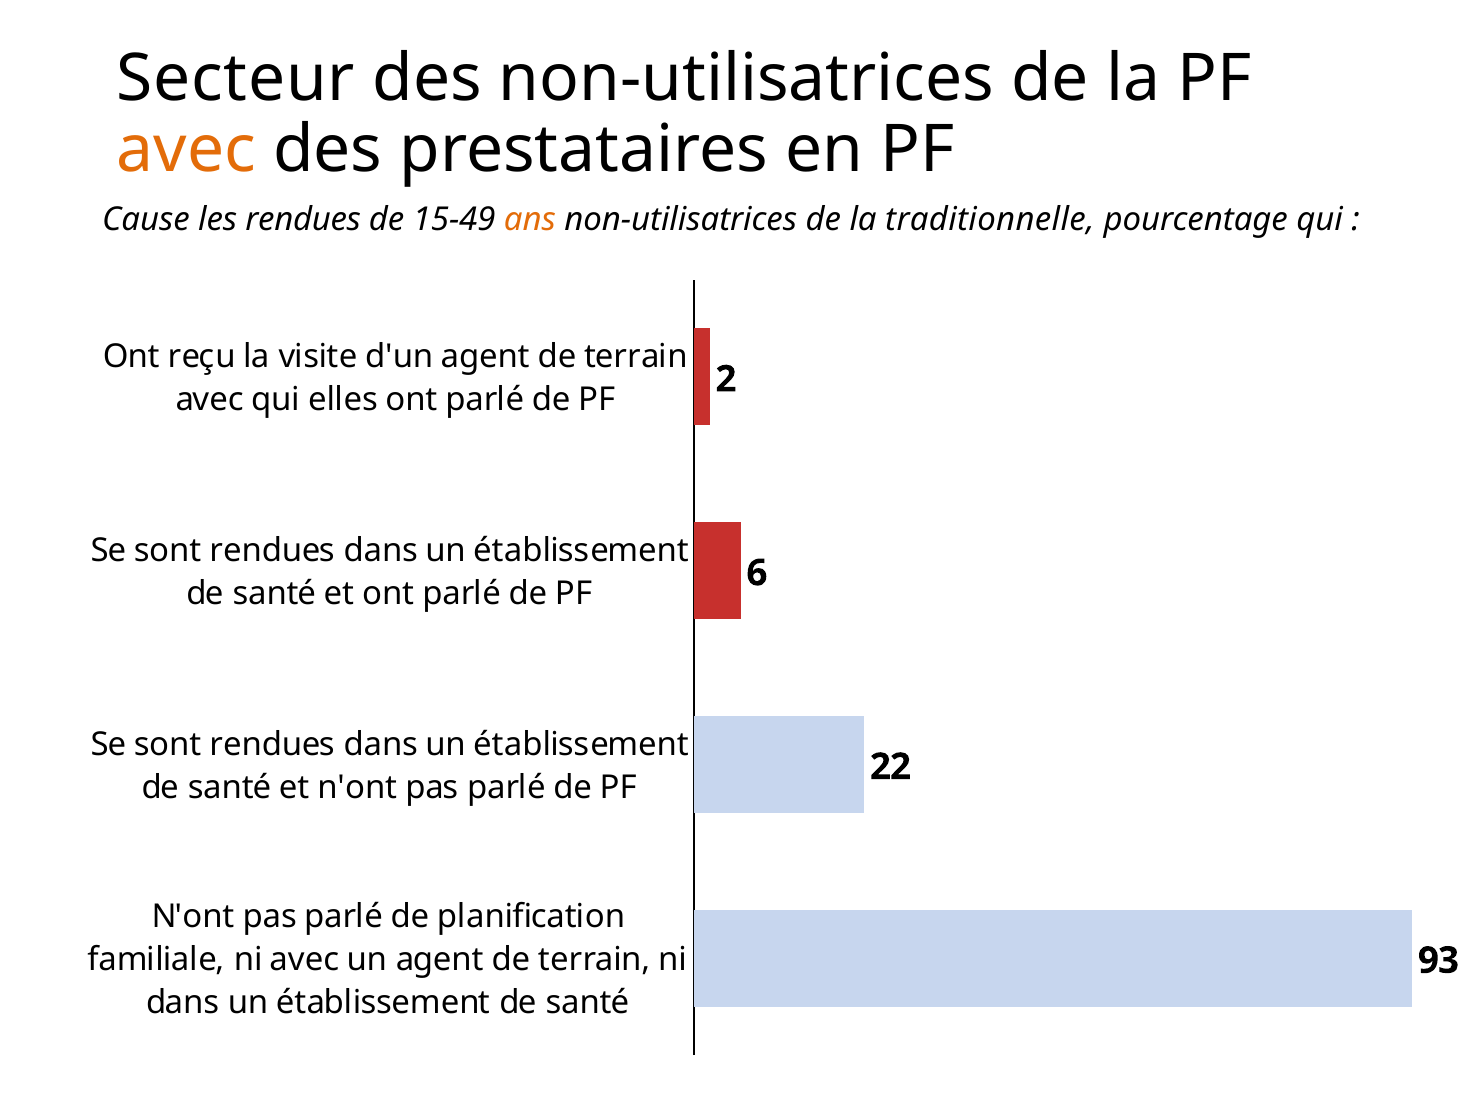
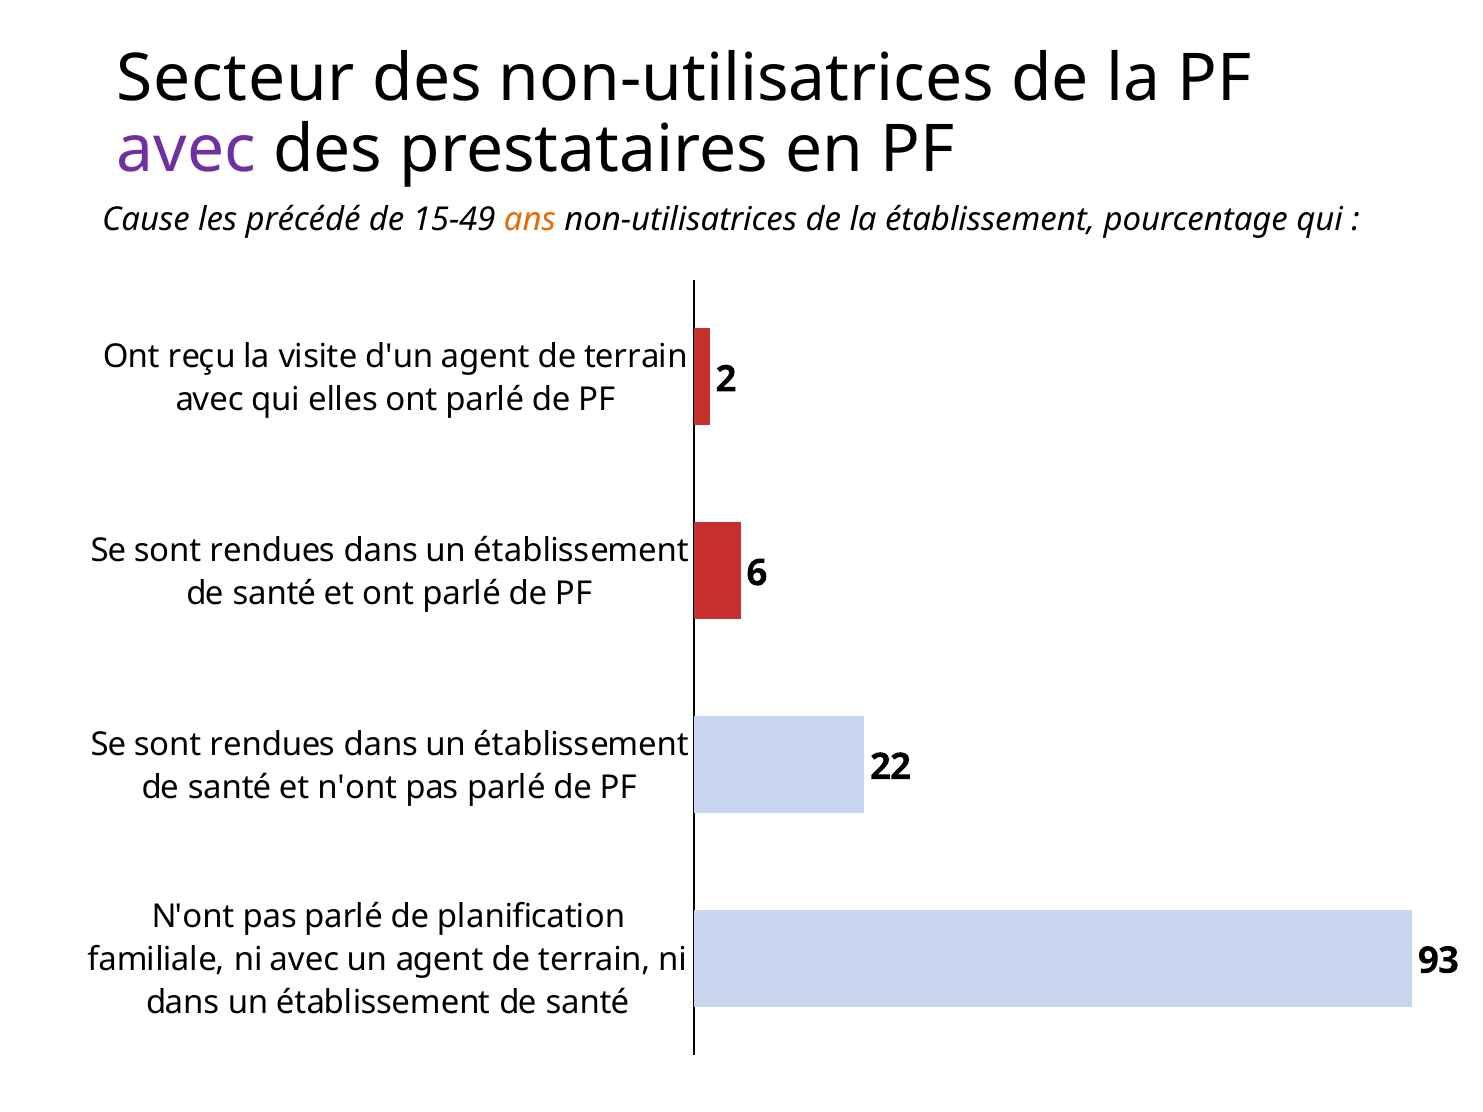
avec at (186, 150) colour: orange -> purple
les rendues: rendues -> précédé
la traditionnelle: traditionnelle -> établissement
